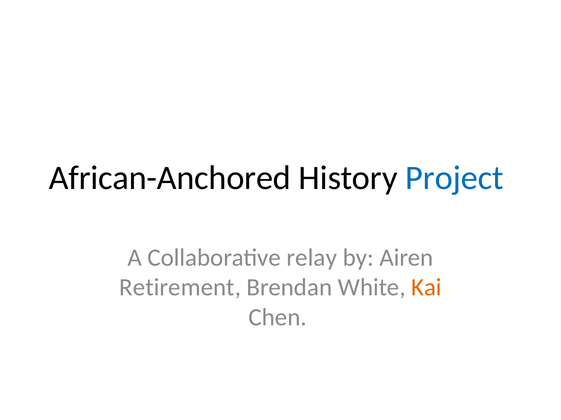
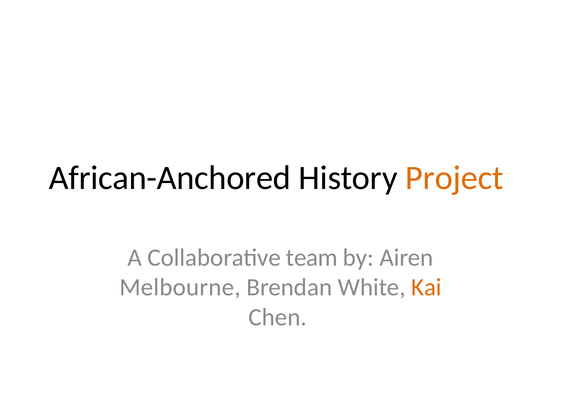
Project colour: blue -> orange
relay: relay -> team
Retirement: Retirement -> Melbourne
